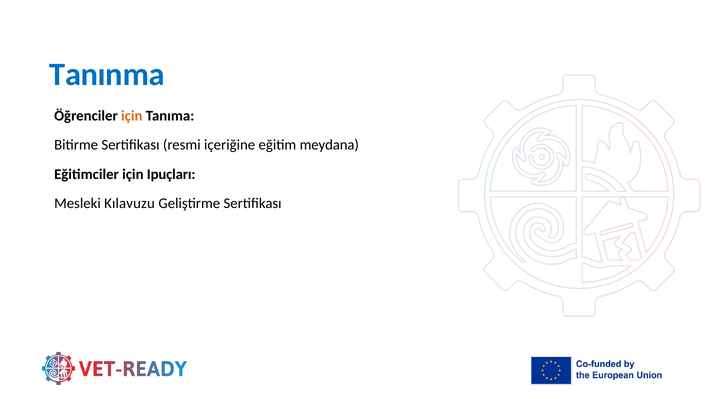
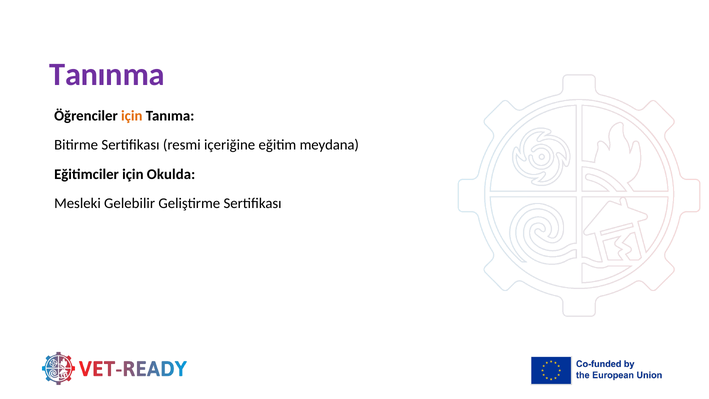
Tanınma colour: blue -> purple
Ipuçları: Ipuçları -> Okulda
Kılavuzu: Kılavuzu -> Gelebilir
